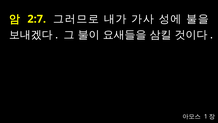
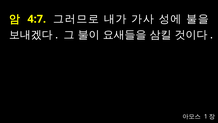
2:7: 2:7 -> 4:7
